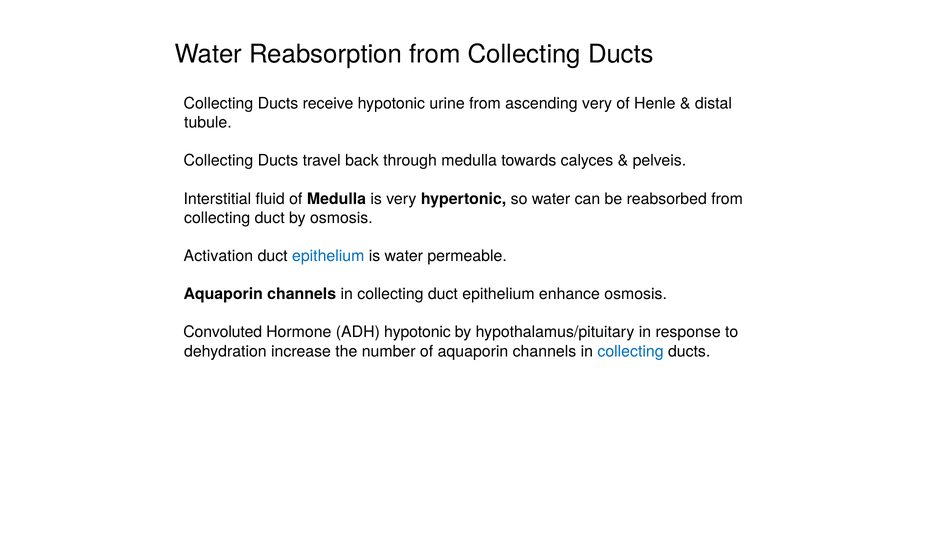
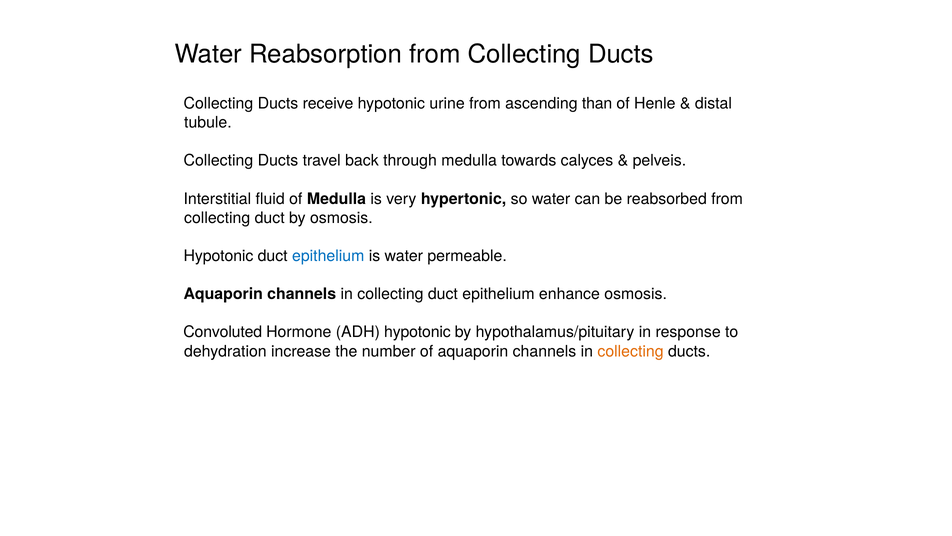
ascending very: very -> than
Activation at (218, 256): Activation -> Hypotonic
collecting at (631, 351) colour: blue -> orange
